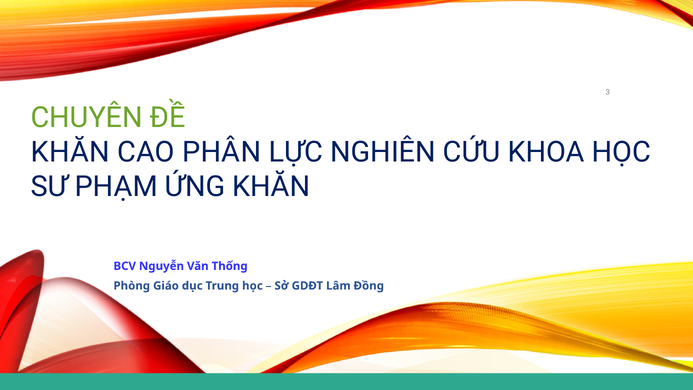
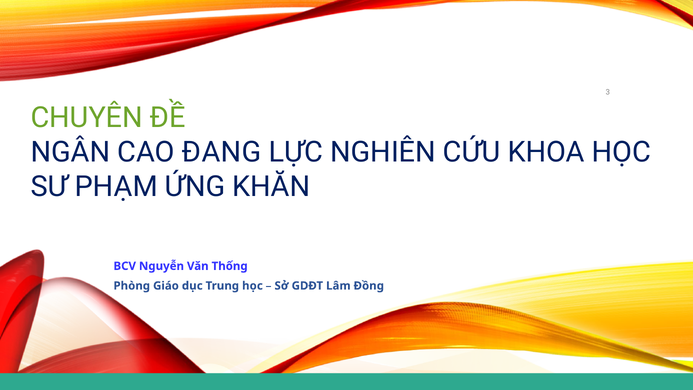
KHĂN at (70, 152): KHĂN -> NGÂN
PHÂN: PHÂN -> ĐANG
